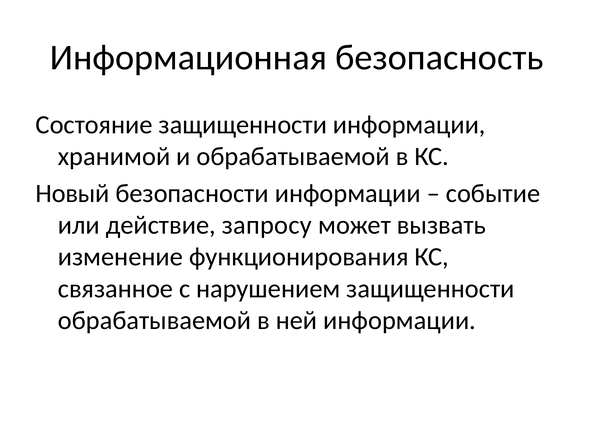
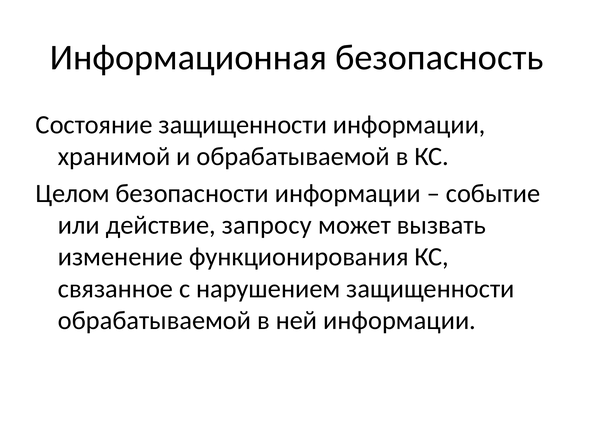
Новый: Новый -> Целом
